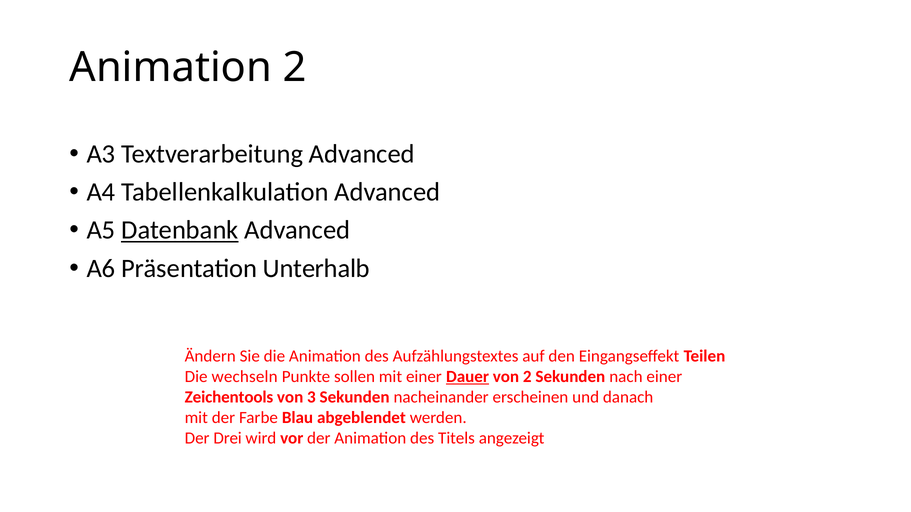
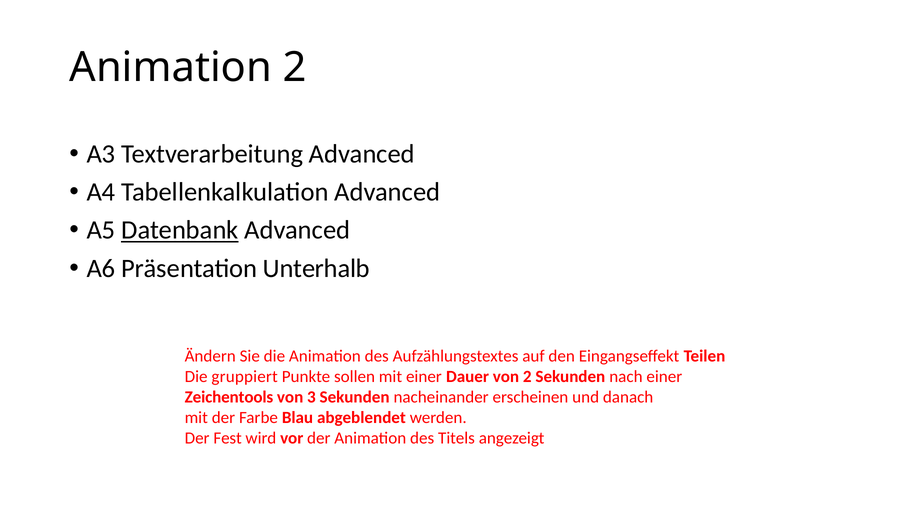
wechseln: wechseln -> gruppiert
Dauer underline: present -> none
Drei: Drei -> Fest
